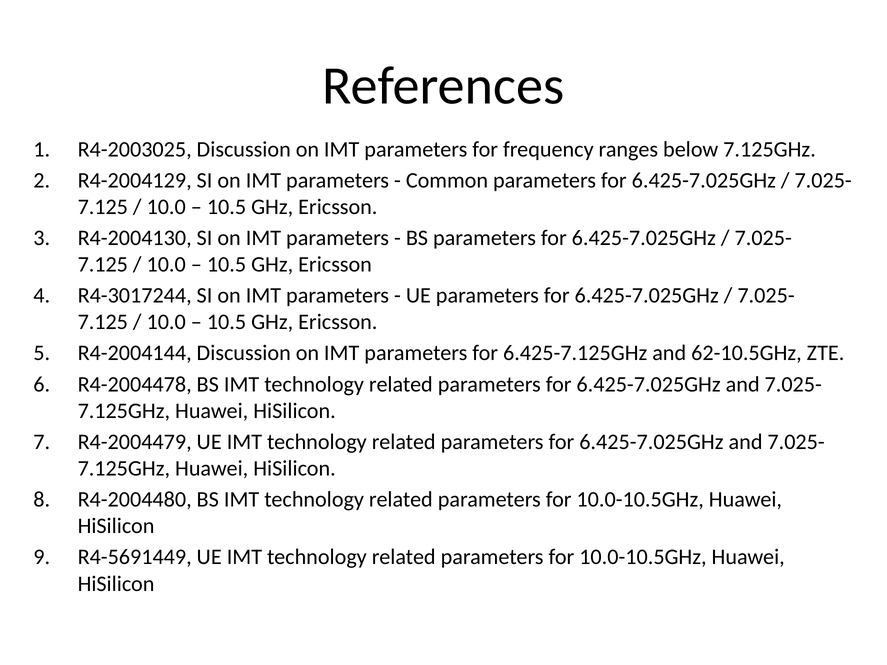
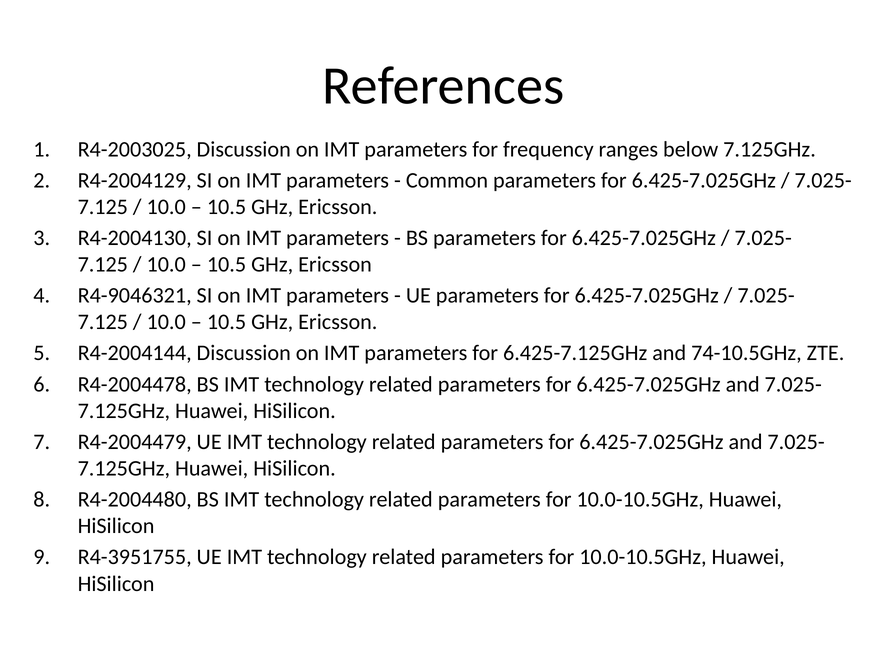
R4-3017244: R4-3017244 -> R4-9046321
62-10.5GHz: 62-10.5GHz -> 74-10.5GHz
R4-5691449: R4-5691449 -> R4-3951755
